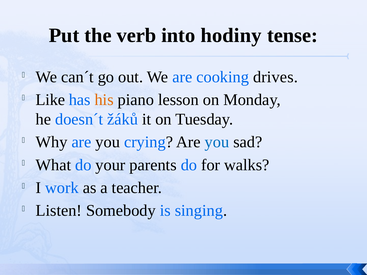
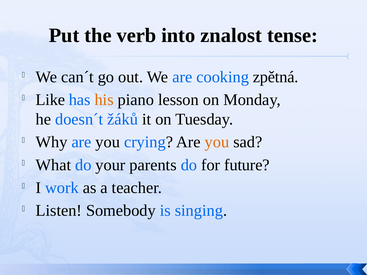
hodiny: hodiny -> znalost
drives: drives -> zpětná
you at (217, 142) colour: blue -> orange
walks: walks -> future
